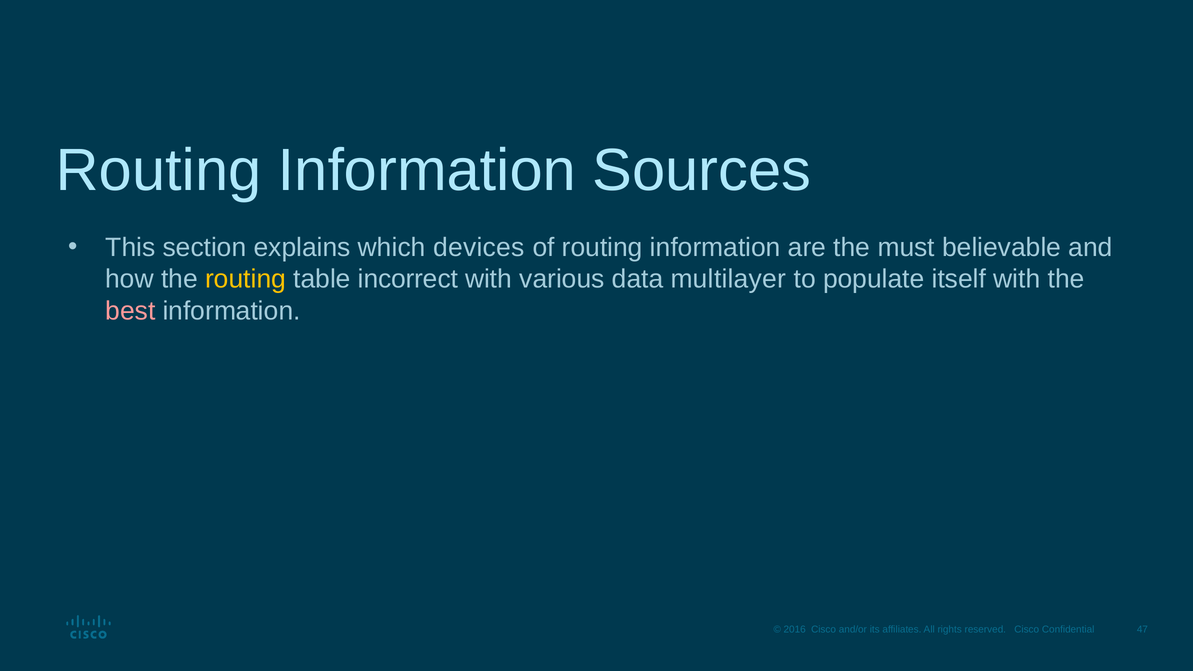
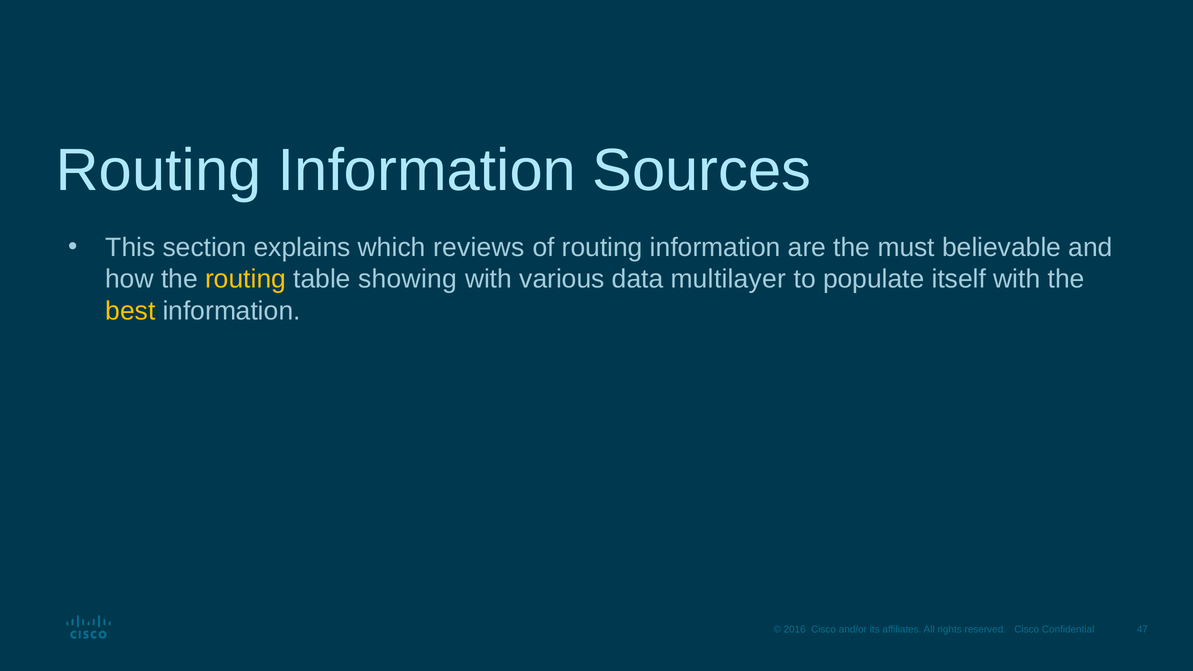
devices: devices -> reviews
incorrect: incorrect -> showing
best colour: pink -> yellow
